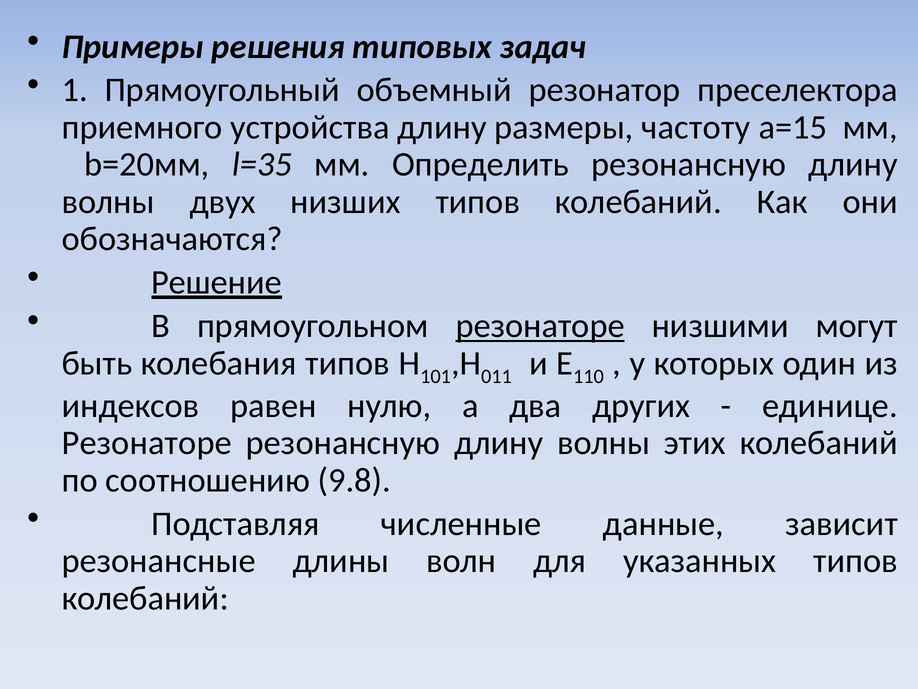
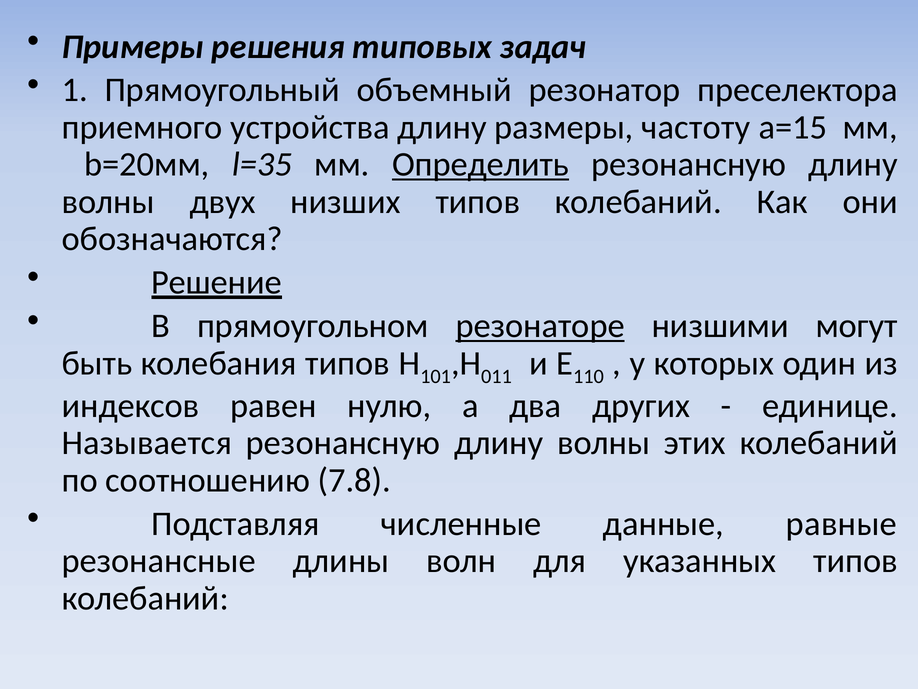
Определить underline: none -> present
Резонаторе at (147, 443): Резонаторе -> Называется
9.8: 9.8 -> 7.8
зависит: зависит -> равные
